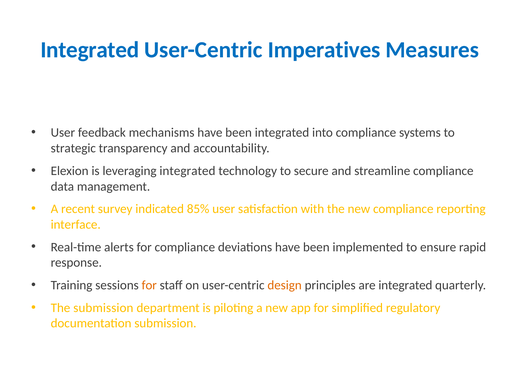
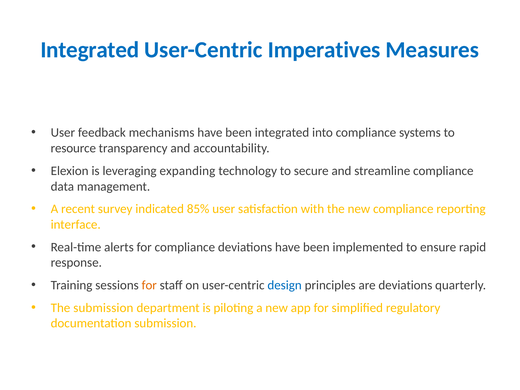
strategic: strategic -> resource
leveraging integrated: integrated -> expanding
design colour: orange -> blue
are integrated: integrated -> deviations
